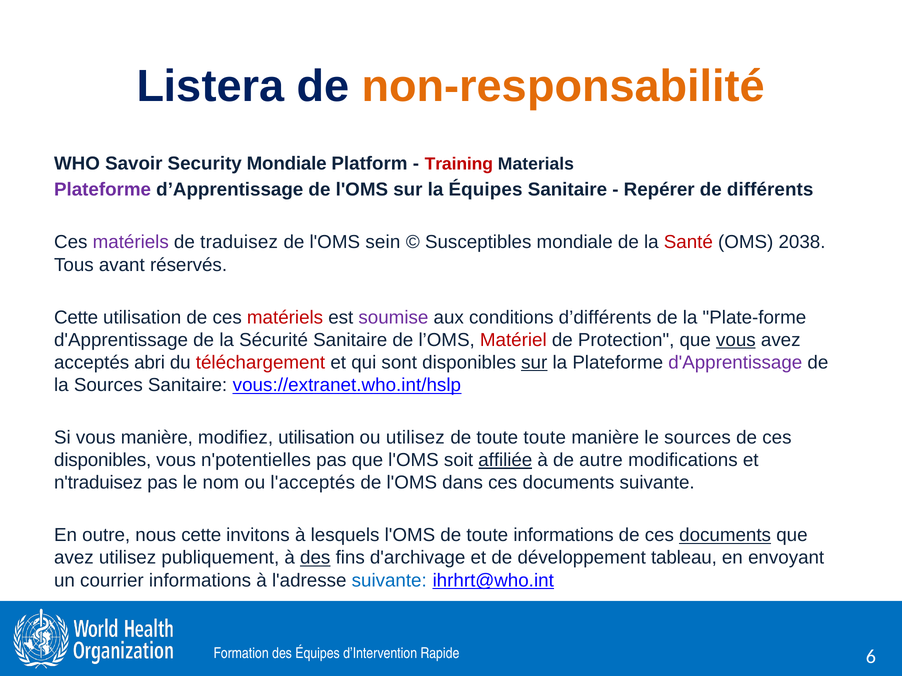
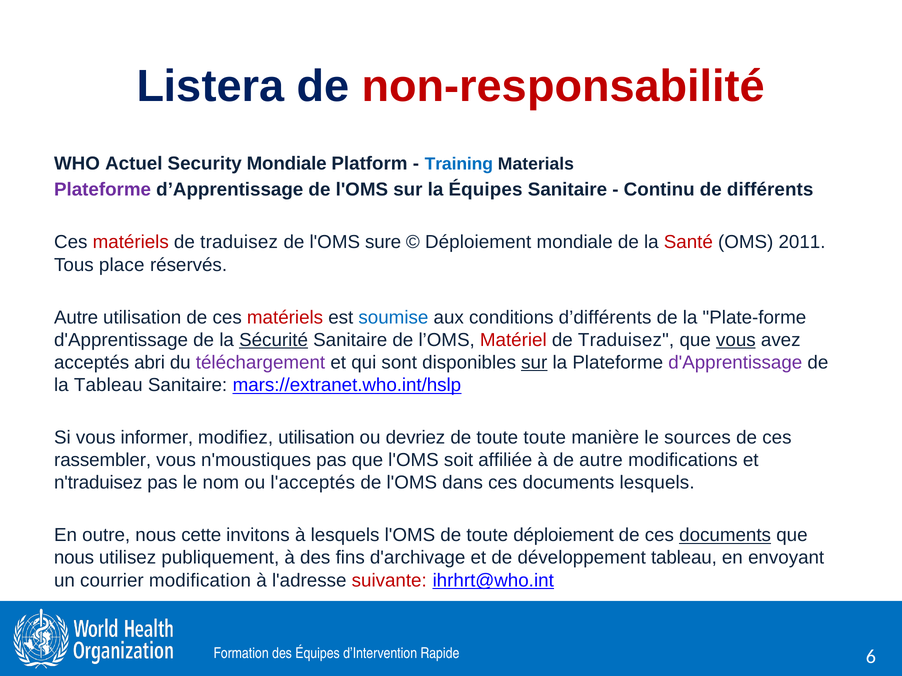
non-responsabilité colour: orange -> red
Savoir: Savoir -> Actuel
Training at (459, 164) colour: red -> blue
Repérer: Repérer -> Continu
matériels at (131, 242) colour: purple -> red
sein: sein -> sure
Susceptibles at (478, 242): Susceptibles -> Déploiement
2038: 2038 -> 2011
avant: avant -> place
Cette at (76, 318): Cette -> Autre
soumise colour: purple -> blue
Sécurité underline: none -> present
Protection at (626, 340): Protection -> Traduisez
téléchargement colour: red -> purple
la Sources: Sources -> Tableau
vous://extranet.who.int/hslp: vous://extranet.who.int/hslp -> mars://extranet.who.int/hslp
vous manière: manière -> informer
ou utilisez: utilisez -> devriez
disponibles at (103, 460): disponibles -> rassembler
n'potentielles: n'potentielles -> n'moustiques
affiliée underline: present -> none
documents suivante: suivante -> lesquels
toute informations: informations -> déploiement
avez at (74, 558): avez -> nous
des at (315, 558) underline: present -> none
courrier informations: informations -> modification
suivante at (389, 581) colour: blue -> red
